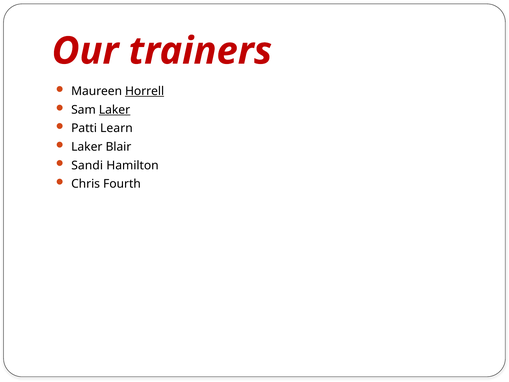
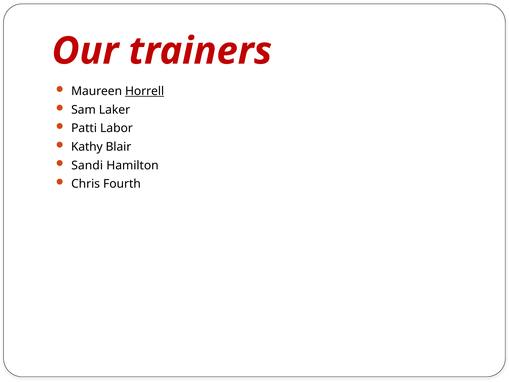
Laker at (115, 110) underline: present -> none
Learn: Learn -> Labor
Laker at (87, 147): Laker -> Kathy
